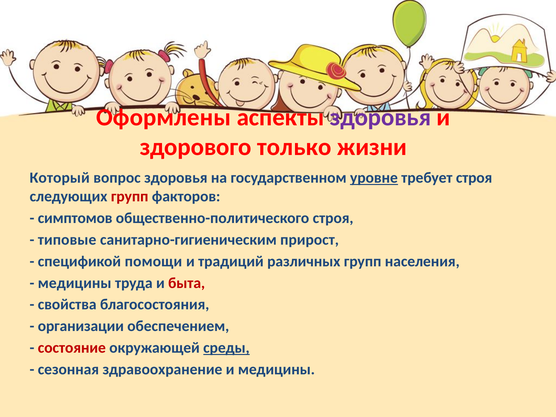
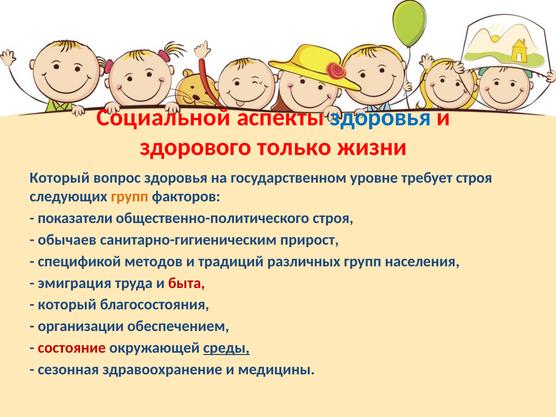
Оформлены: Оформлены -> Социальной
здоровья at (381, 117) colour: purple -> blue
уровне underline: present -> none
групп at (130, 196) colour: red -> orange
симптомов: симптомов -> показатели
типовые: типовые -> обычаев
помощи: помощи -> методов
медицины at (75, 283): медицины -> эмиграция
свойства at (67, 305): свойства -> который
